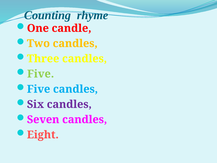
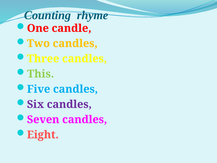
Five at (41, 74): Five -> This
